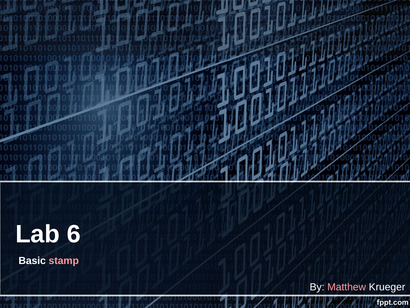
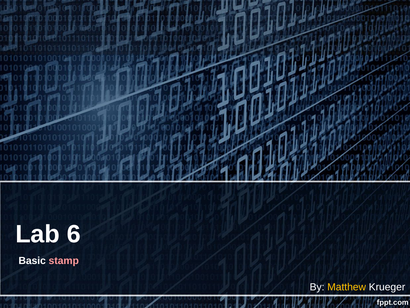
Matthew colour: pink -> yellow
